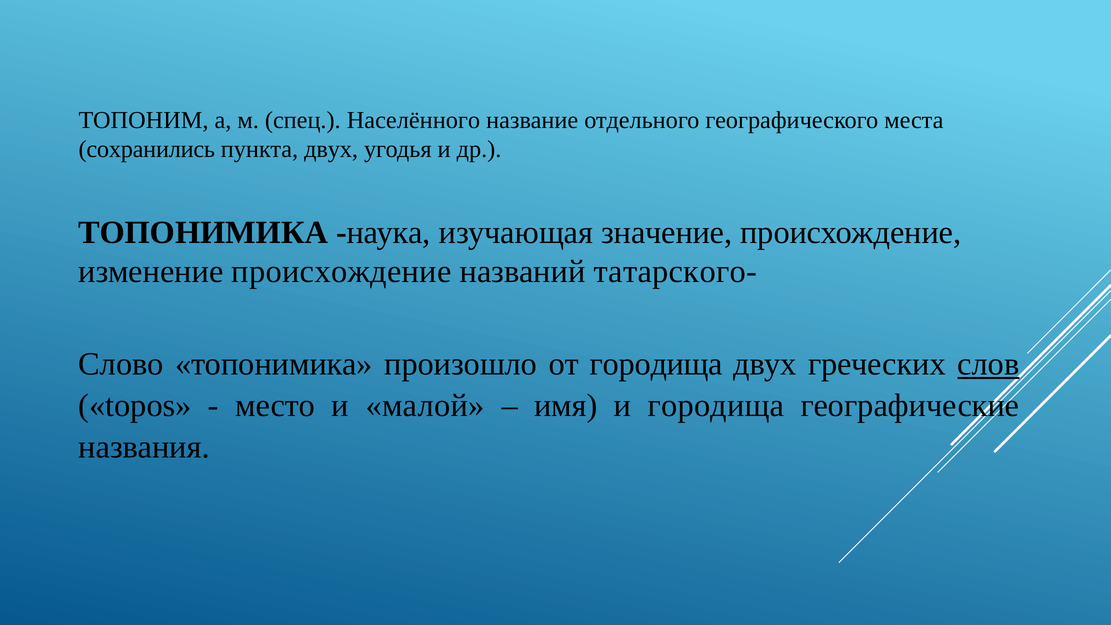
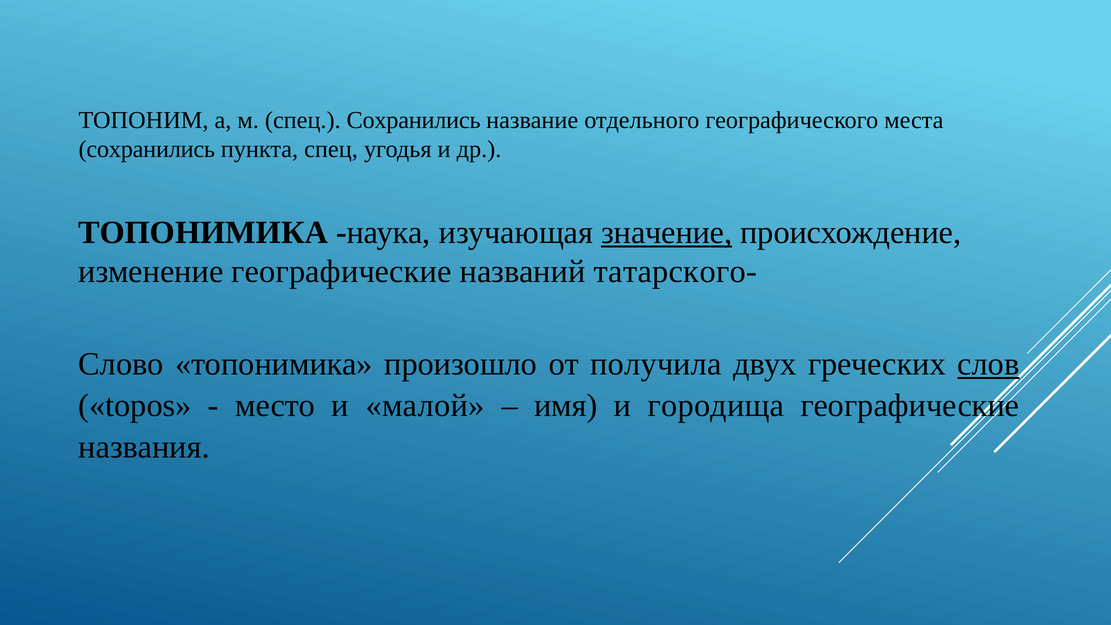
спец Населённого: Населённого -> Сохранились
пункта двух: двух -> спец
значение underline: none -> present
изменение происхождение: происхождение -> географические
от городища: городища -> получила
